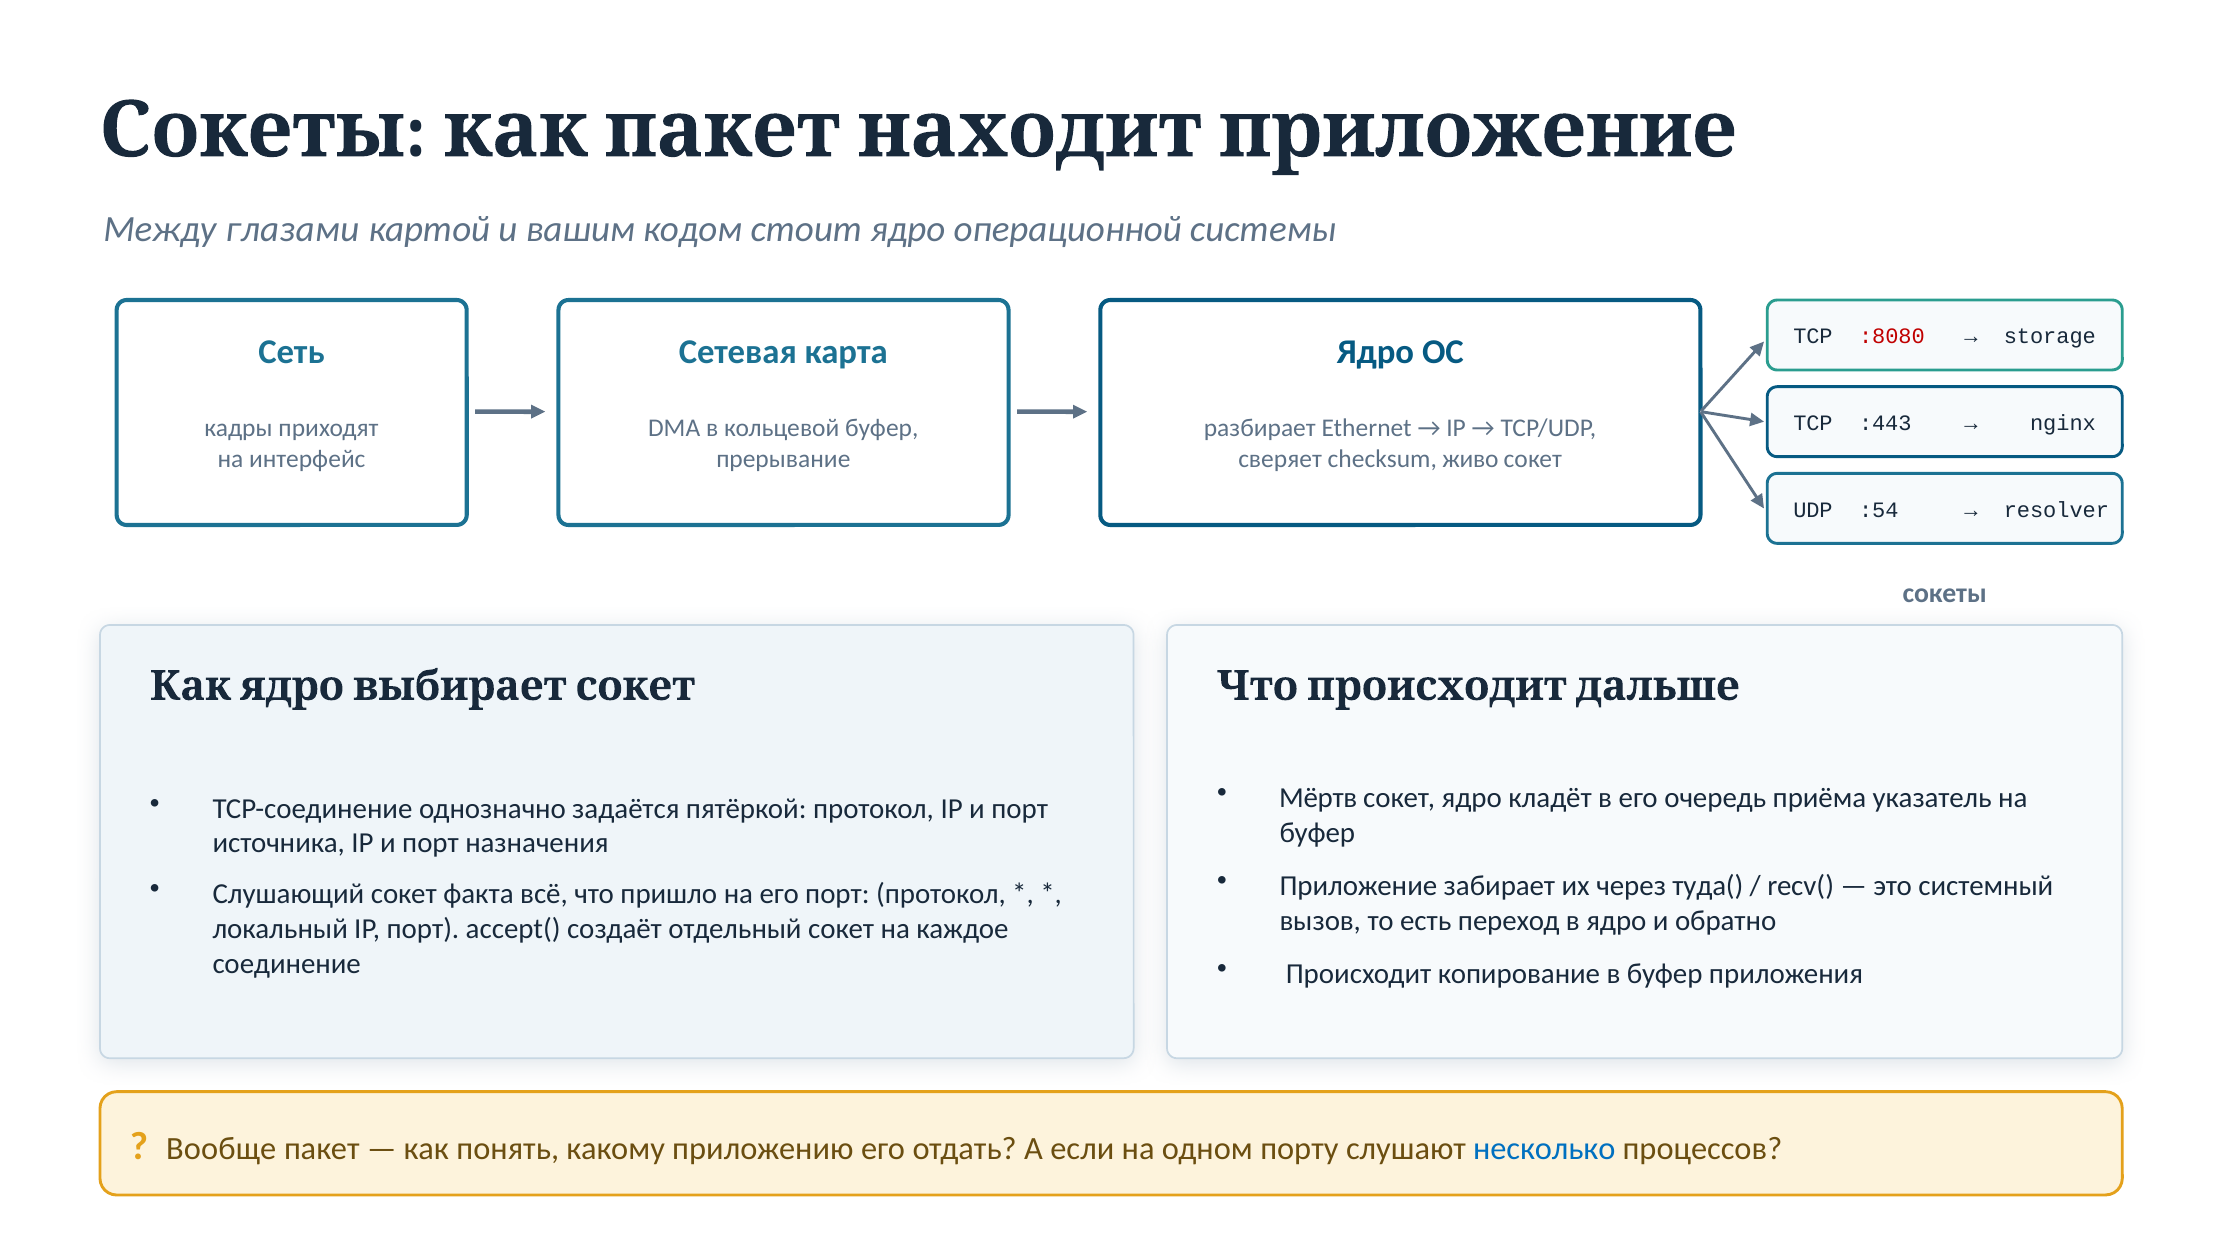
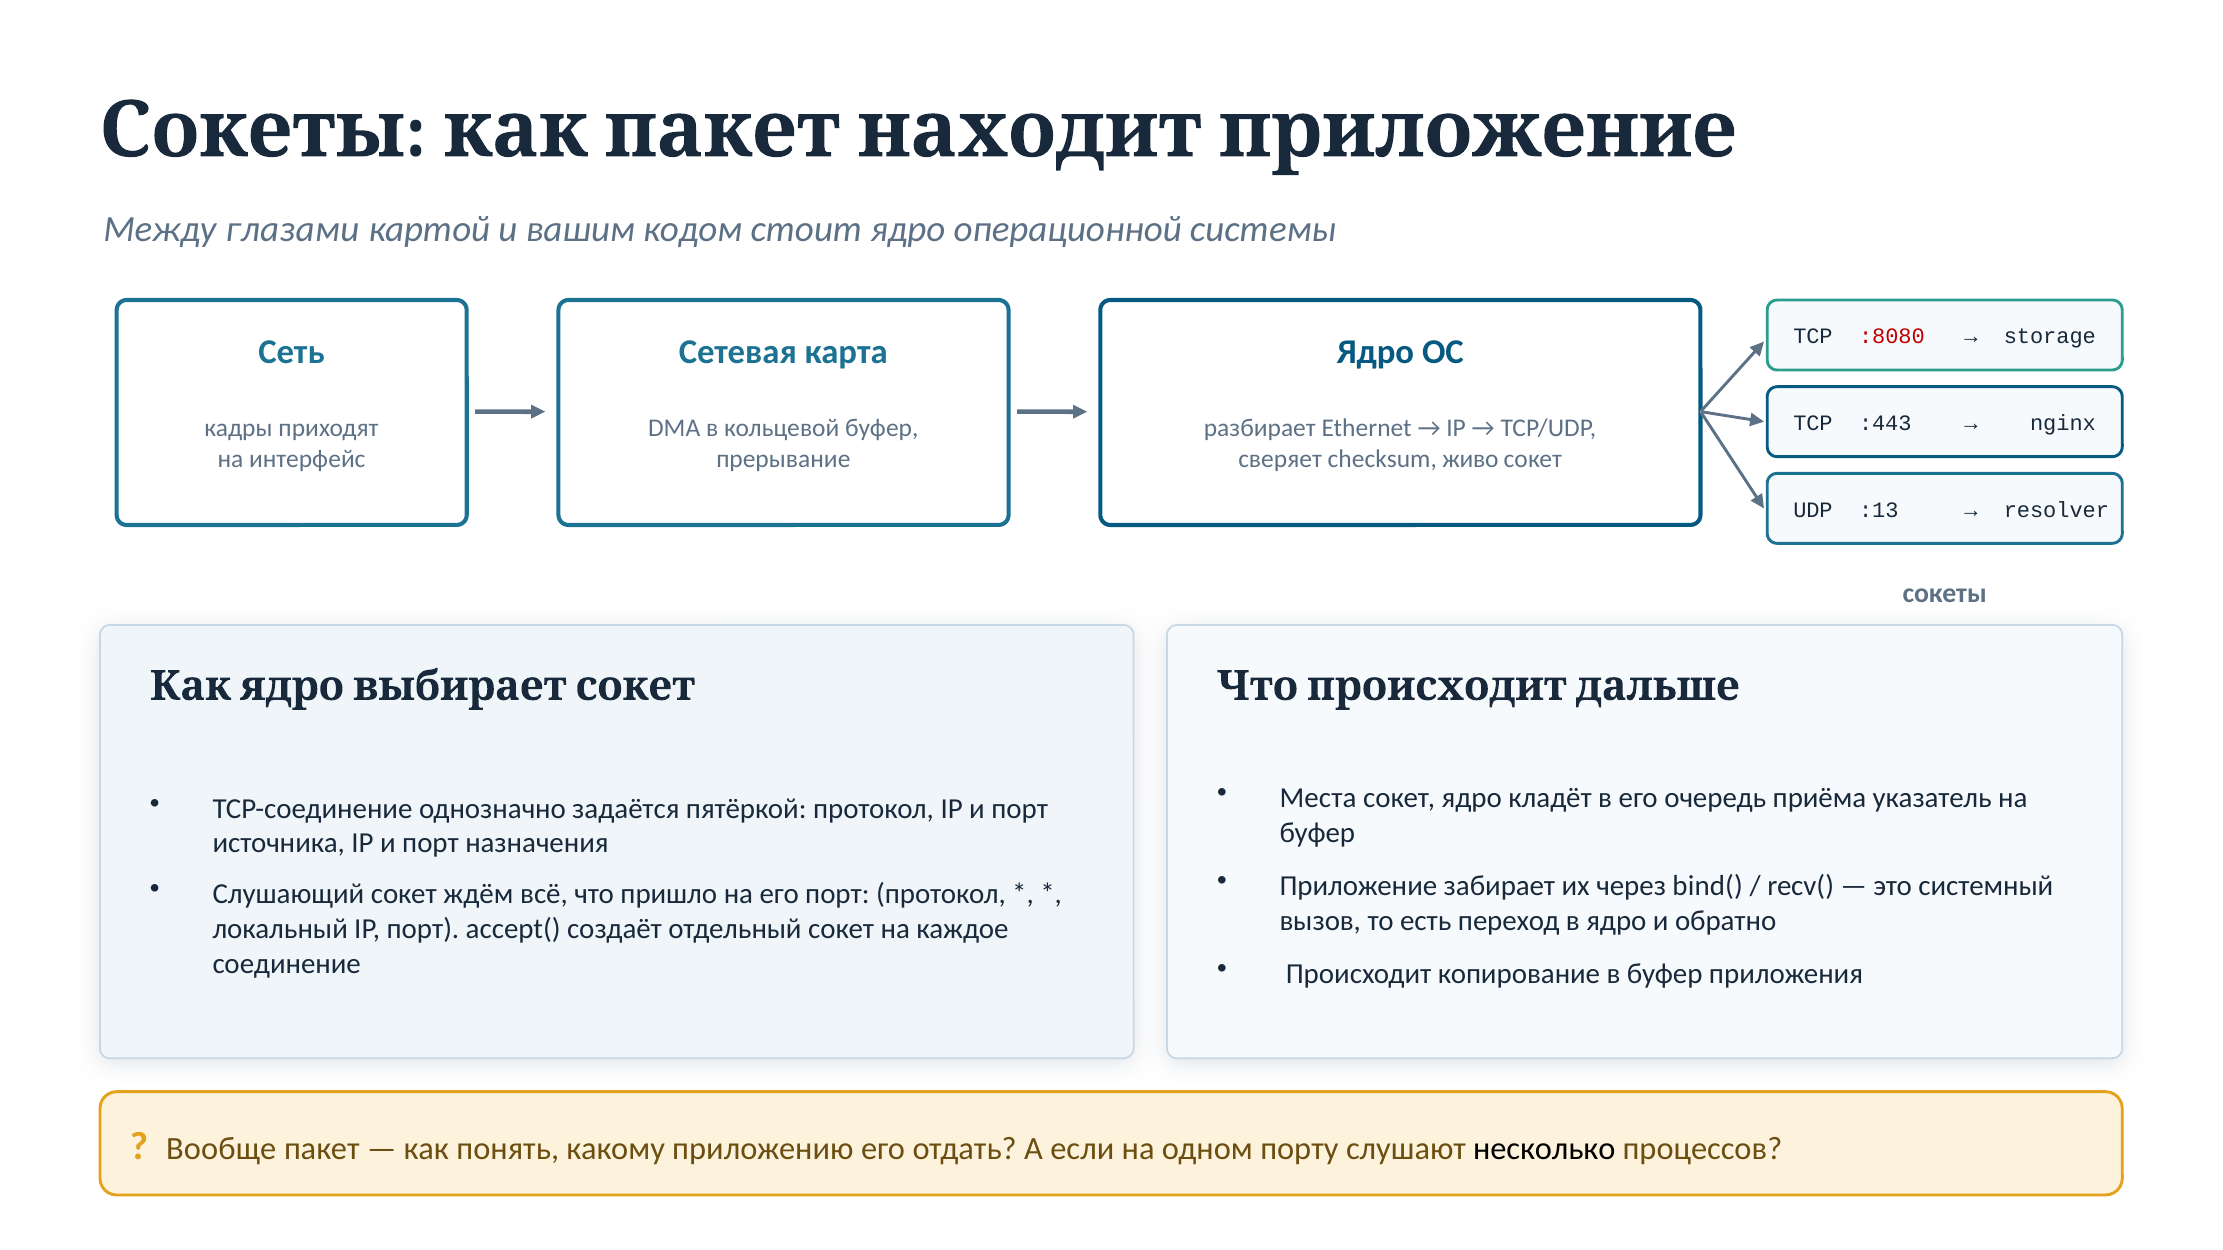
:54: :54 -> :13
Мёртв: Мёртв -> Места
туда(: туда( -> bind(
факта: факта -> ждём
несколько colour: blue -> black
